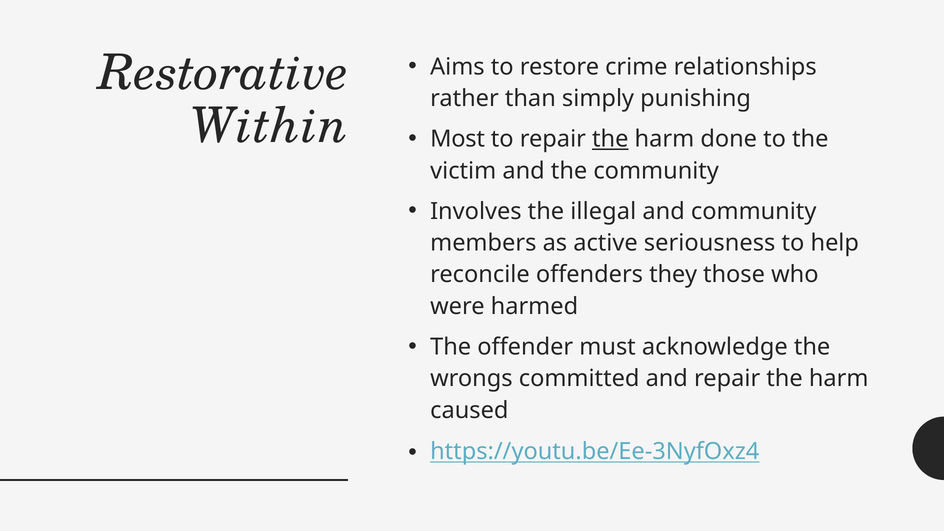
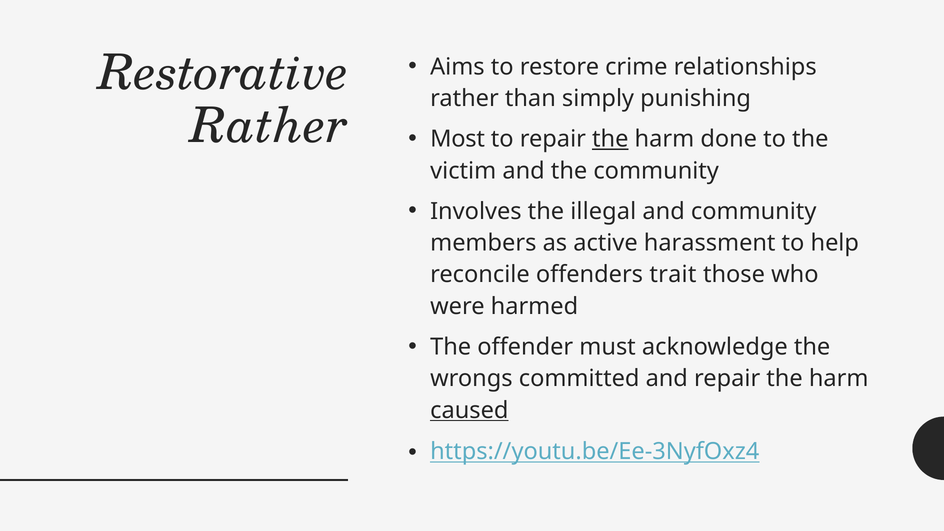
Within at (269, 126): Within -> Rather
seriousness: seriousness -> harassment
they: they -> trait
caused underline: none -> present
